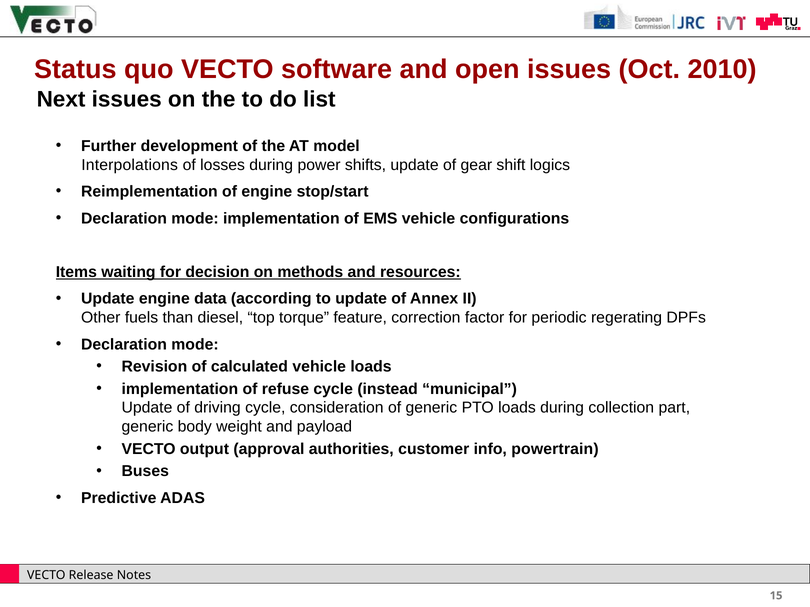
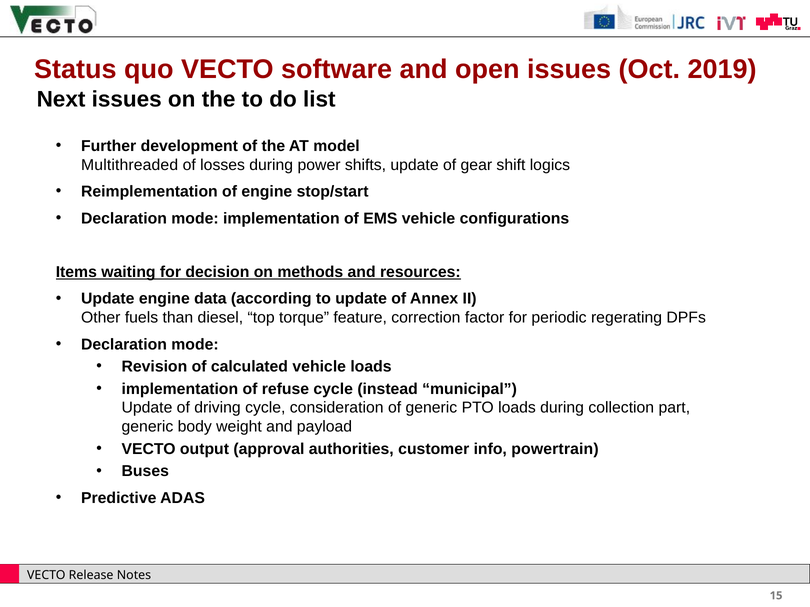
2010: 2010 -> 2019
Interpolations: Interpolations -> Multithreaded
